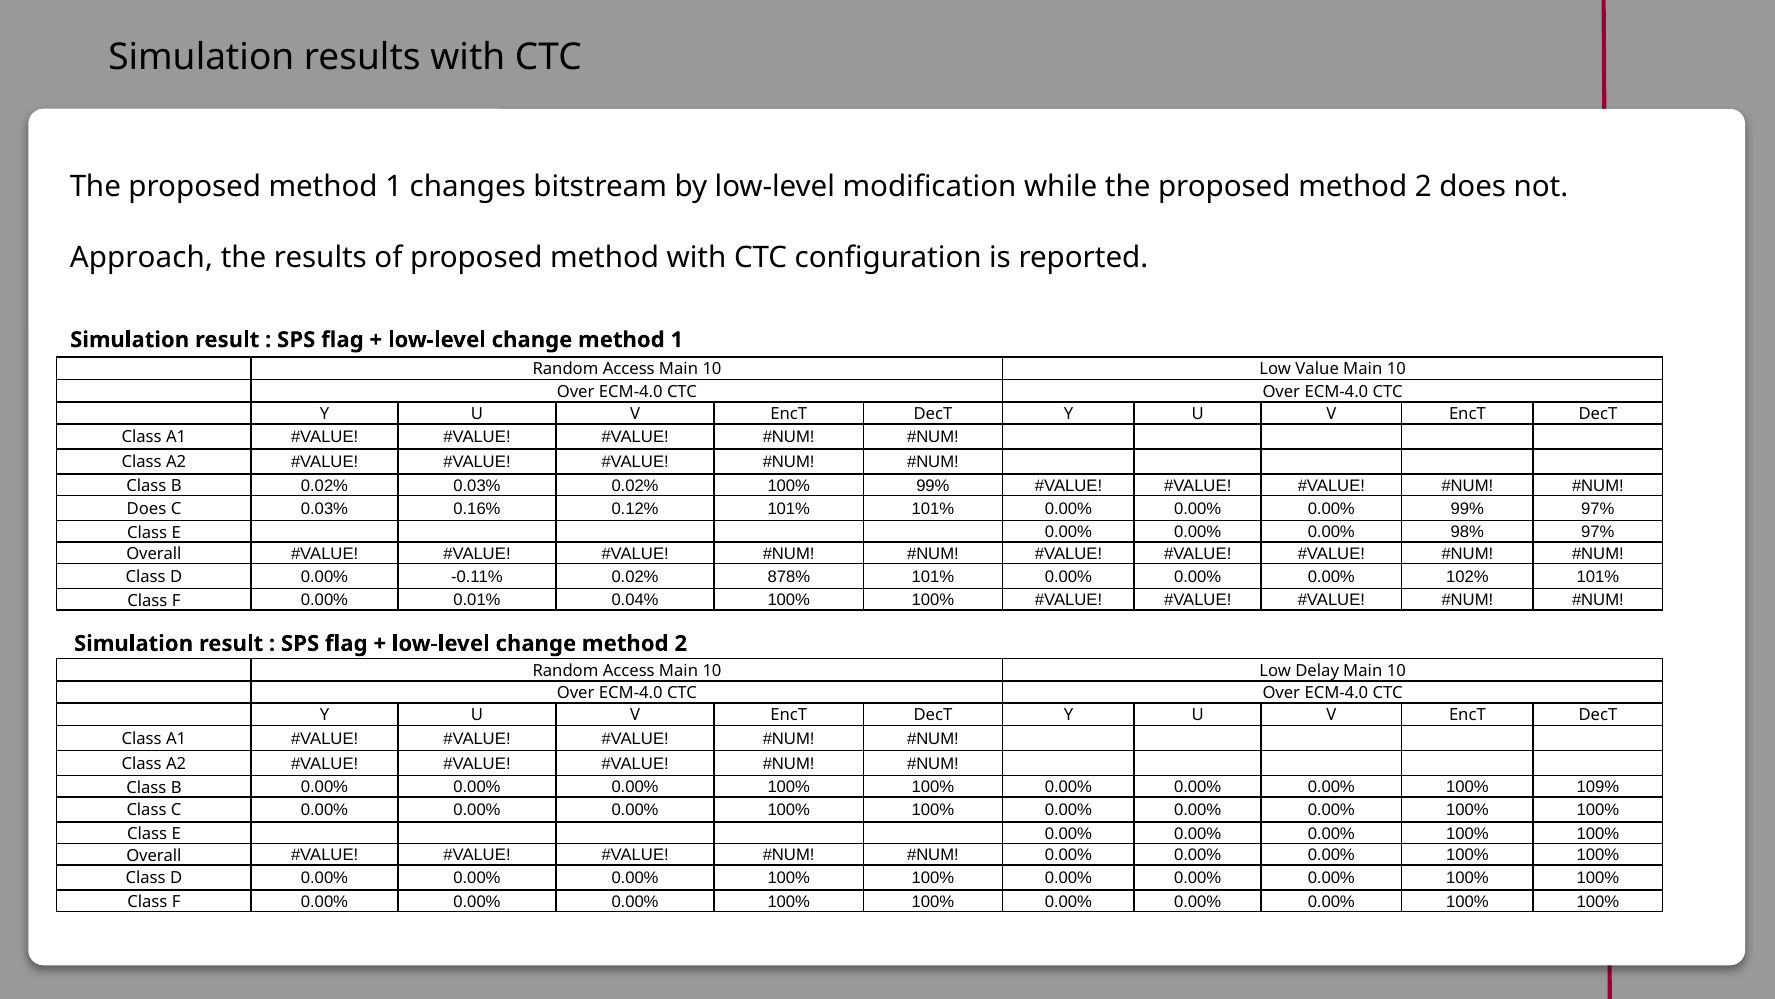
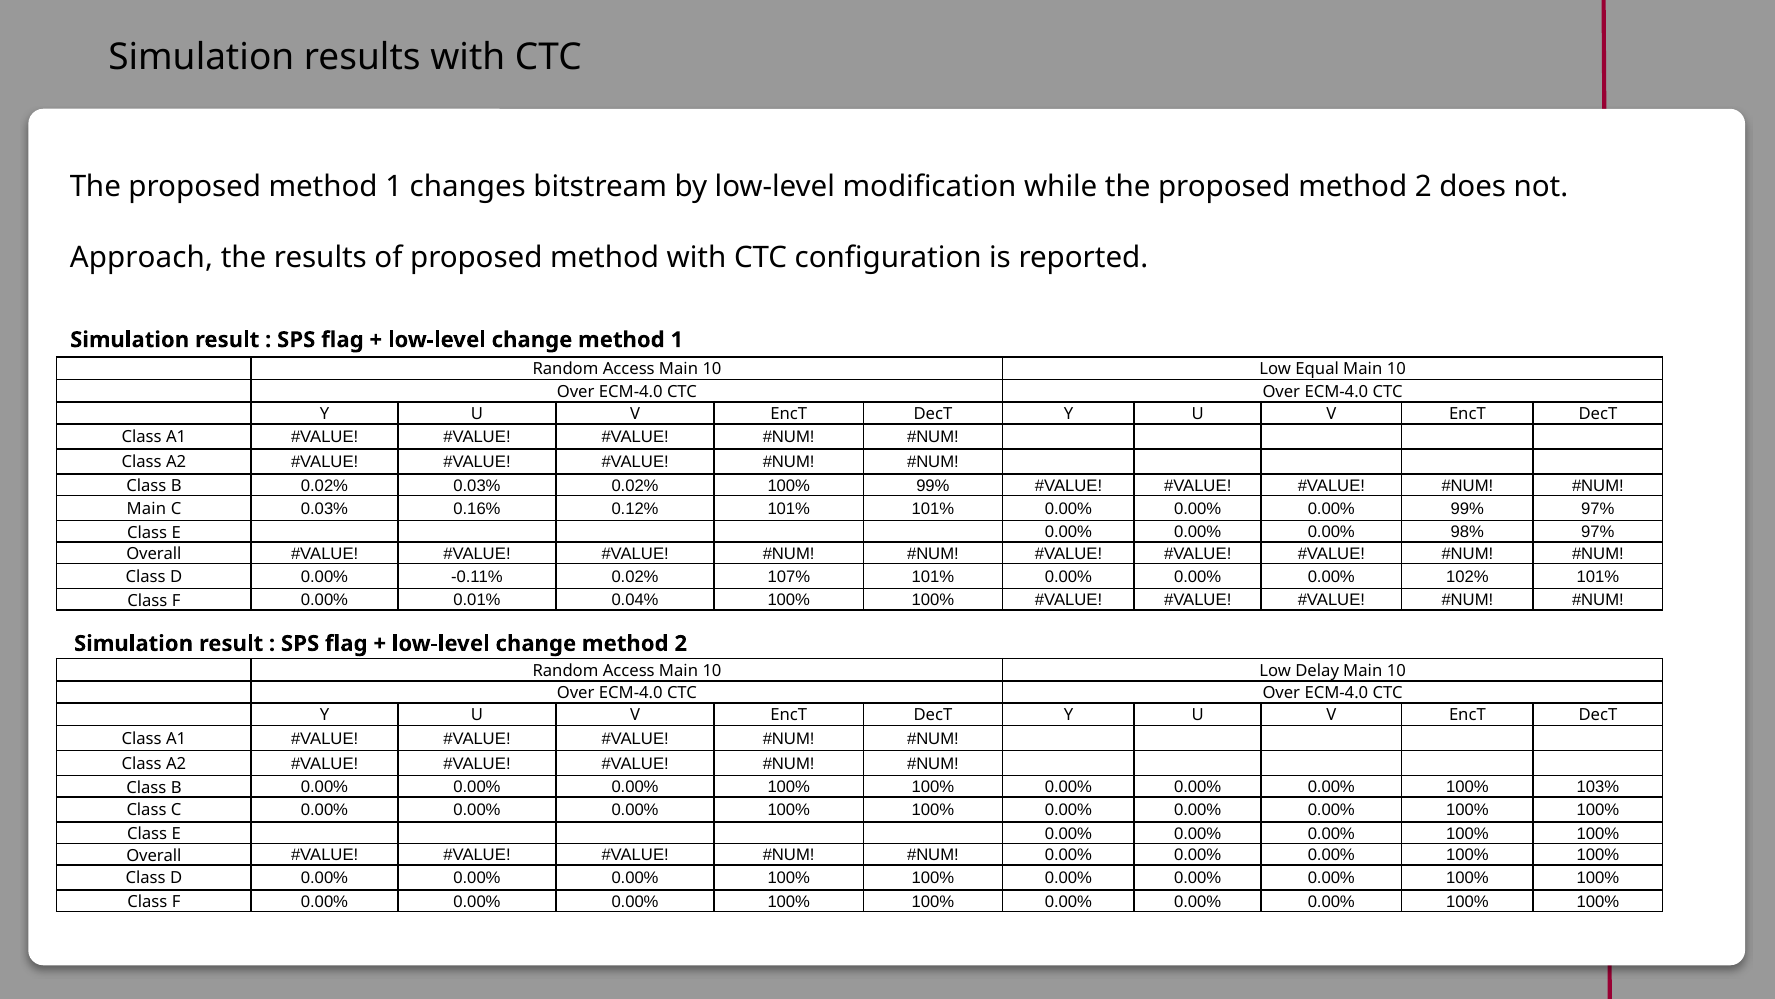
Value: Value -> Equal
Does at (146, 509): Does -> Main
878%: 878% -> 107%
109%: 109% -> 103%
